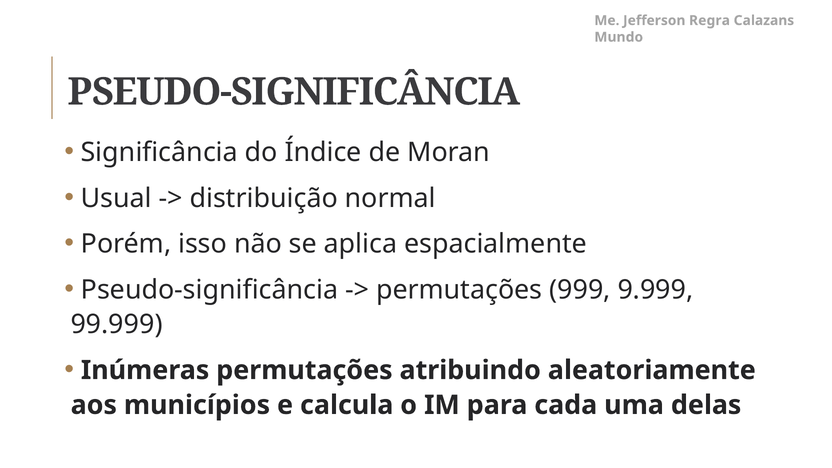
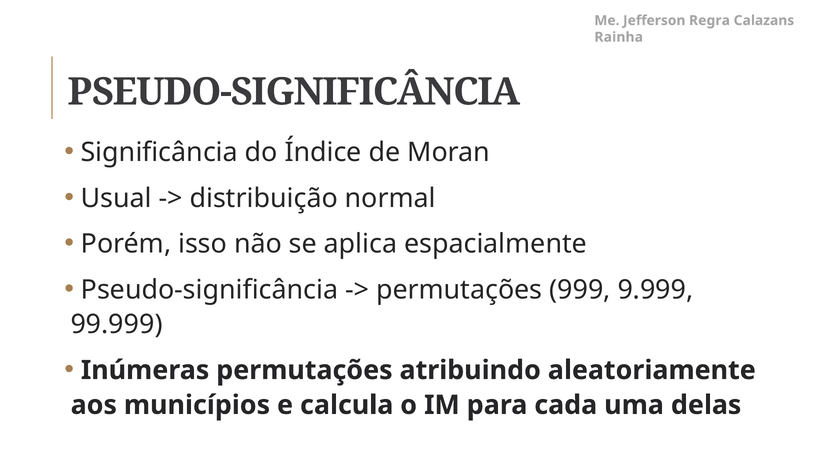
Mundo: Mundo -> Rainha
